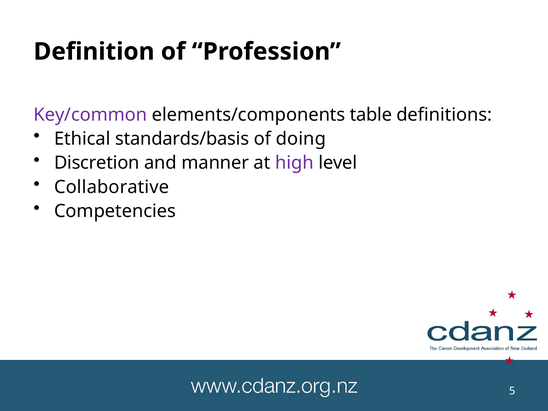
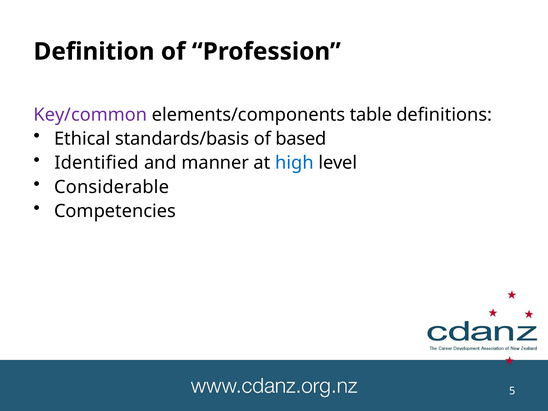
doing: doing -> based
Discretion: Discretion -> Identified
high colour: purple -> blue
Collaborative: Collaborative -> Considerable
